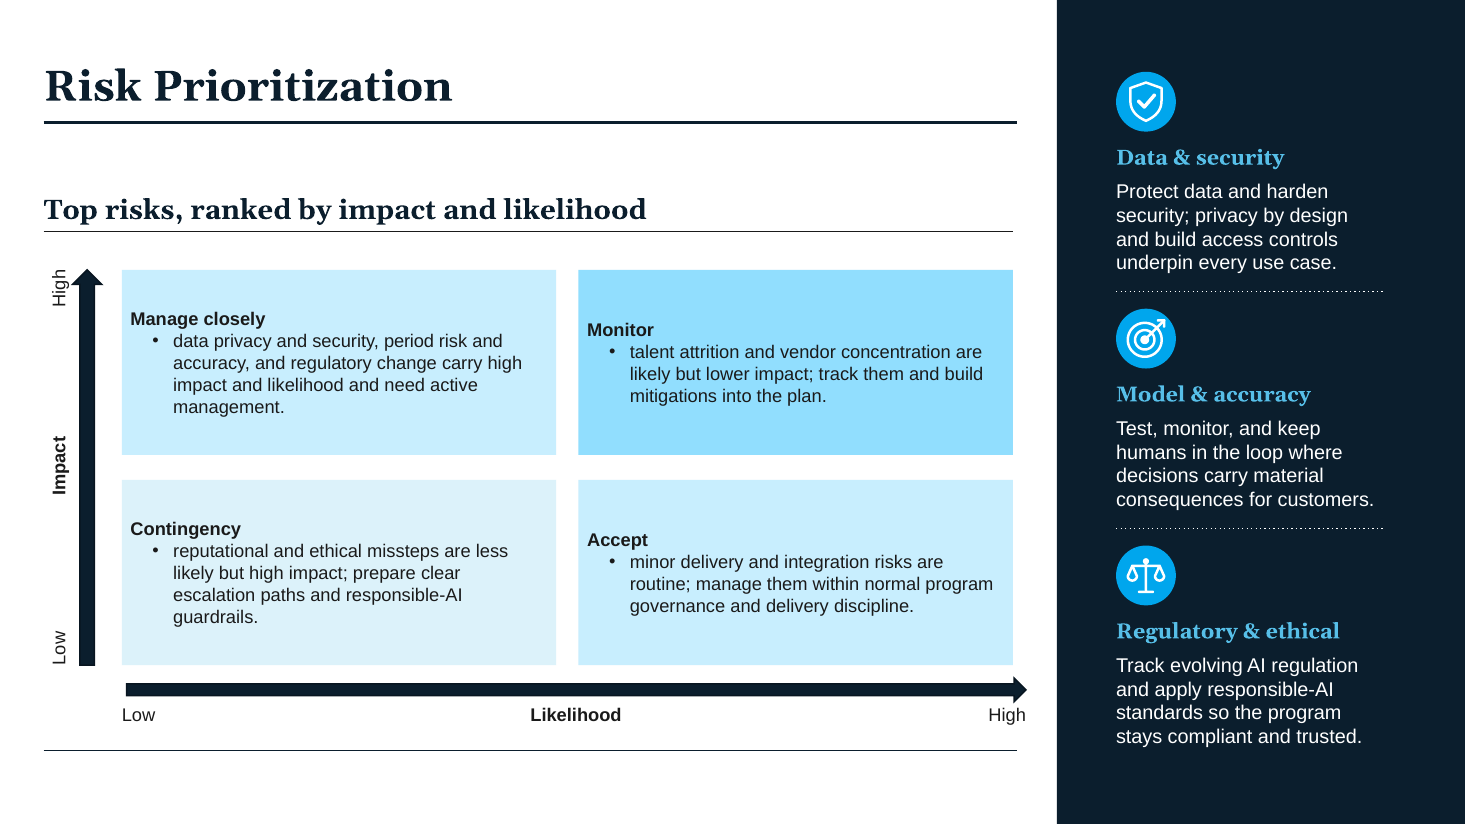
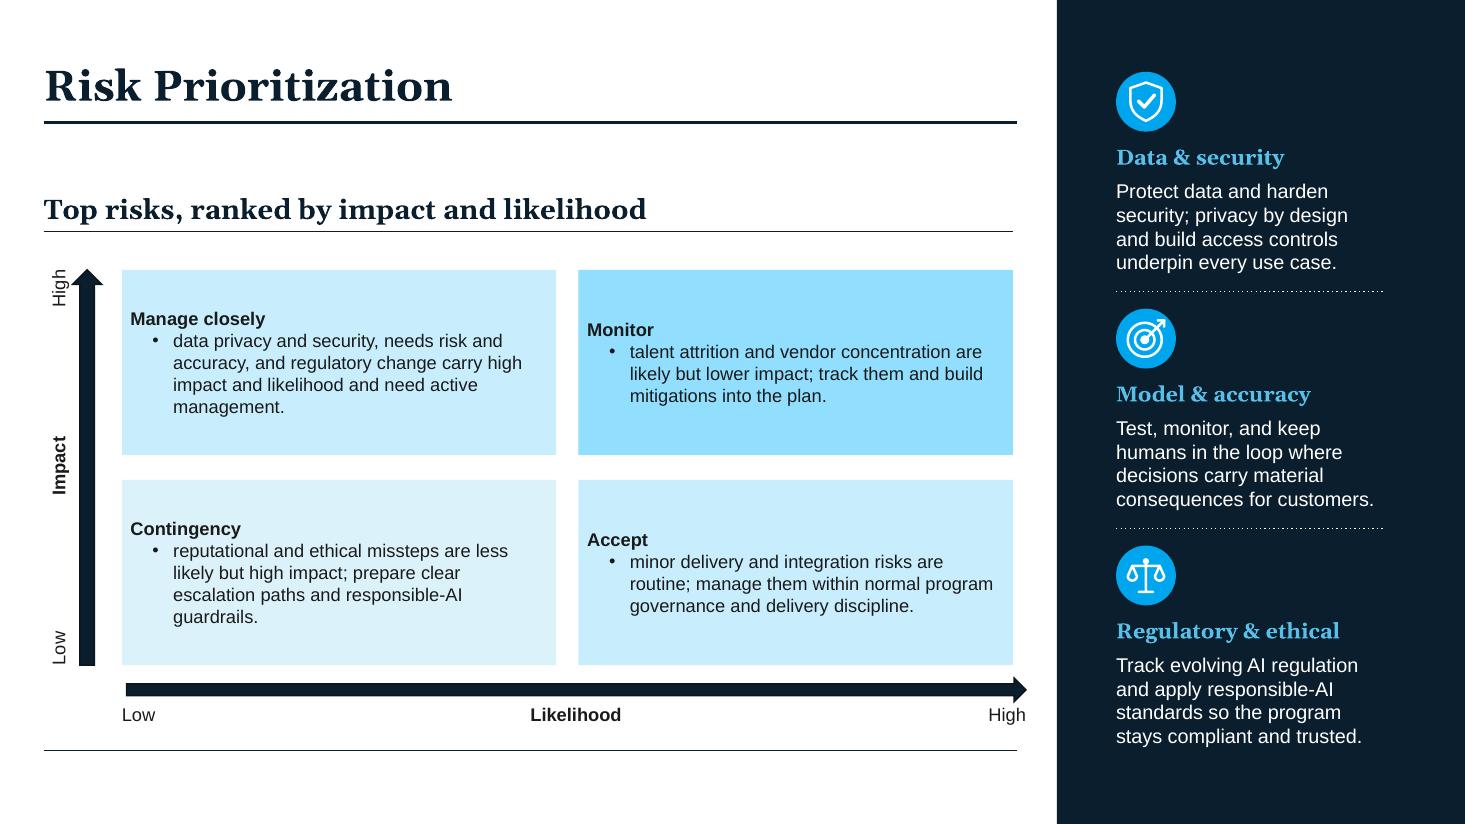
period: period -> needs
